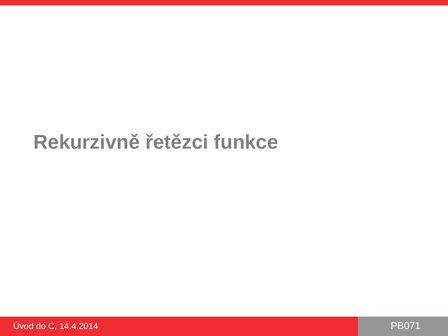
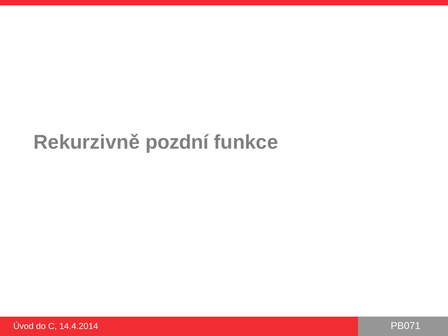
řetězci: řetězci -> pozdní
